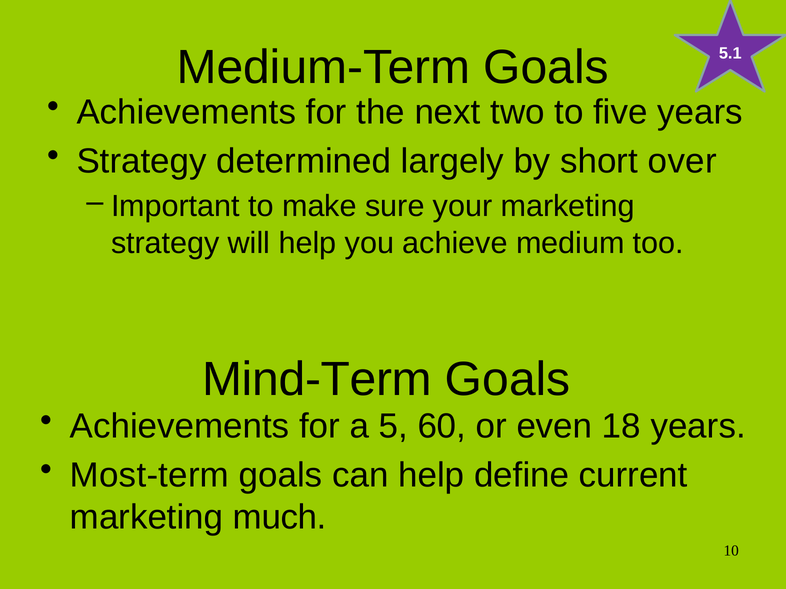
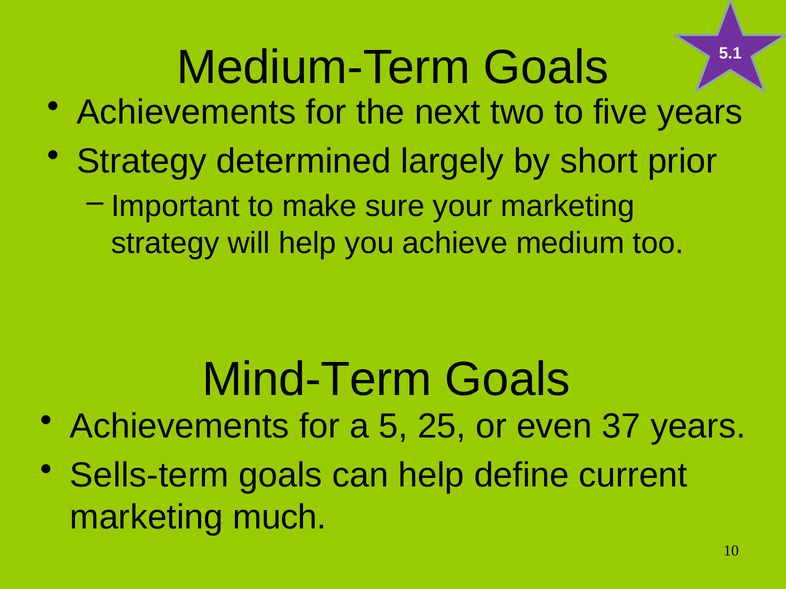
over: over -> prior
60: 60 -> 25
18: 18 -> 37
Most-term: Most-term -> Sells-term
